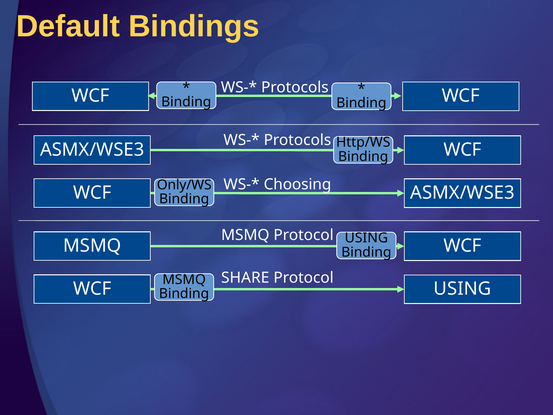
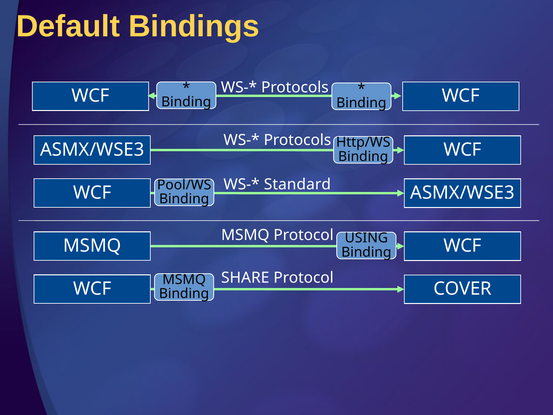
Choosing: Choosing -> Standard
Only/WS: Only/WS -> Pool/WS
WCF USING: USING -> COVER
